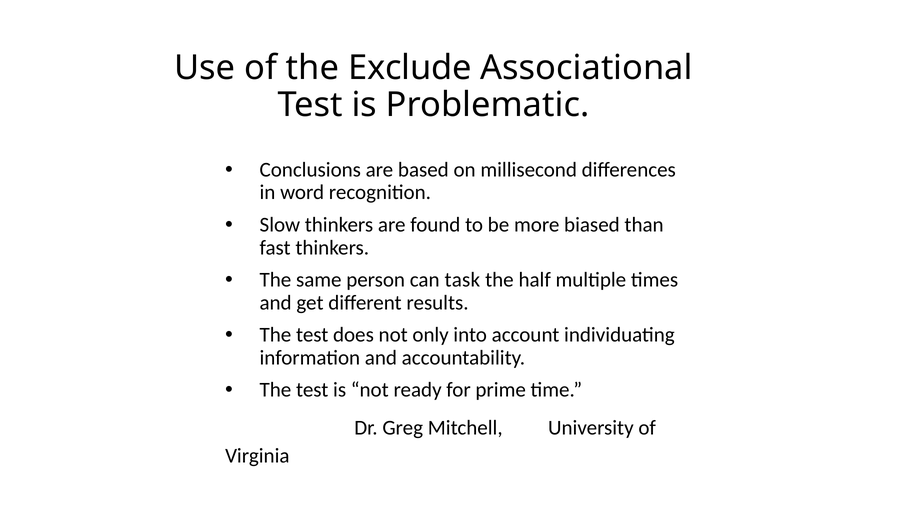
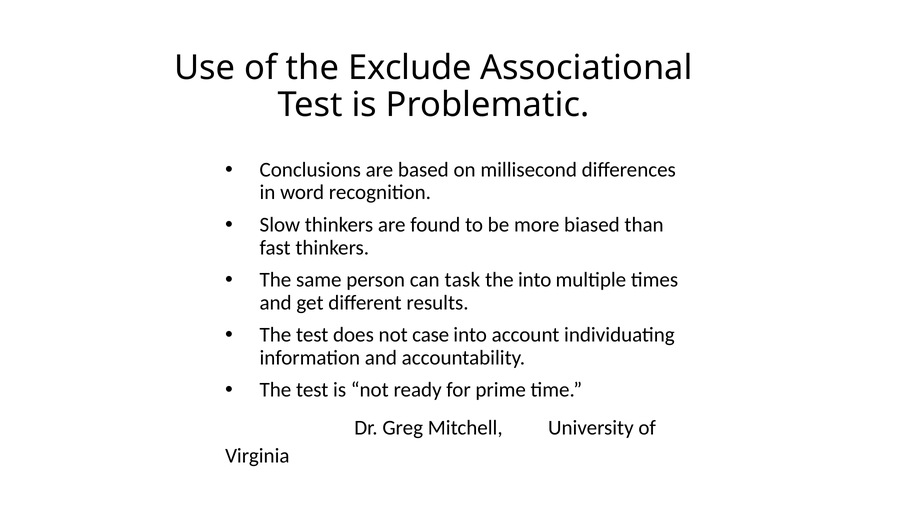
the half: half -> into
only: only -> case
